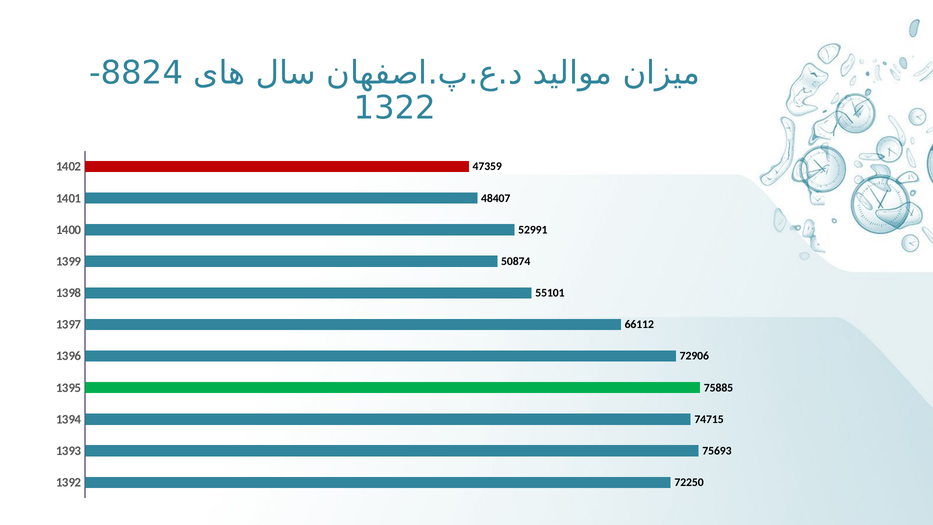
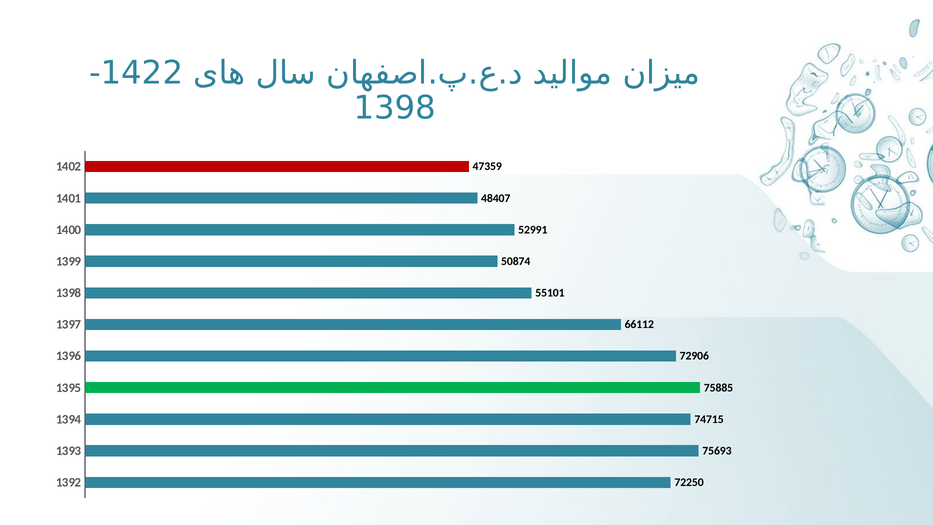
8824: 8824 -> 1422
1322 at (395, 108): 1322 -> 1398
